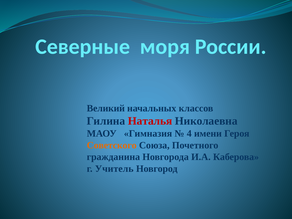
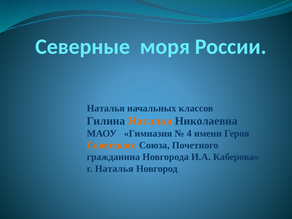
Великий at (106, 108): Великий -> Наталья
Наталья at (150, 121) colour: red -> orange
г Учитель: Учитель -> Наталья
